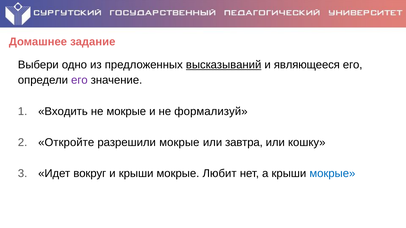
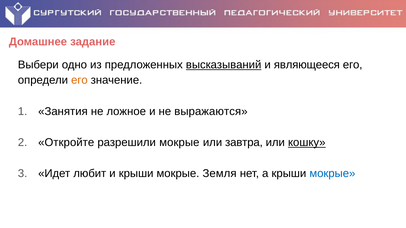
его at (79, 80) colour: purple -> orange
Входить: Входить -> Занятия
не мокрые: мокрые -> ложное
формализуй: формализуй -> выражаются
кошку underline: none -> present
вокруг: вокруг -> любит
Любит: Любит -> Земля
